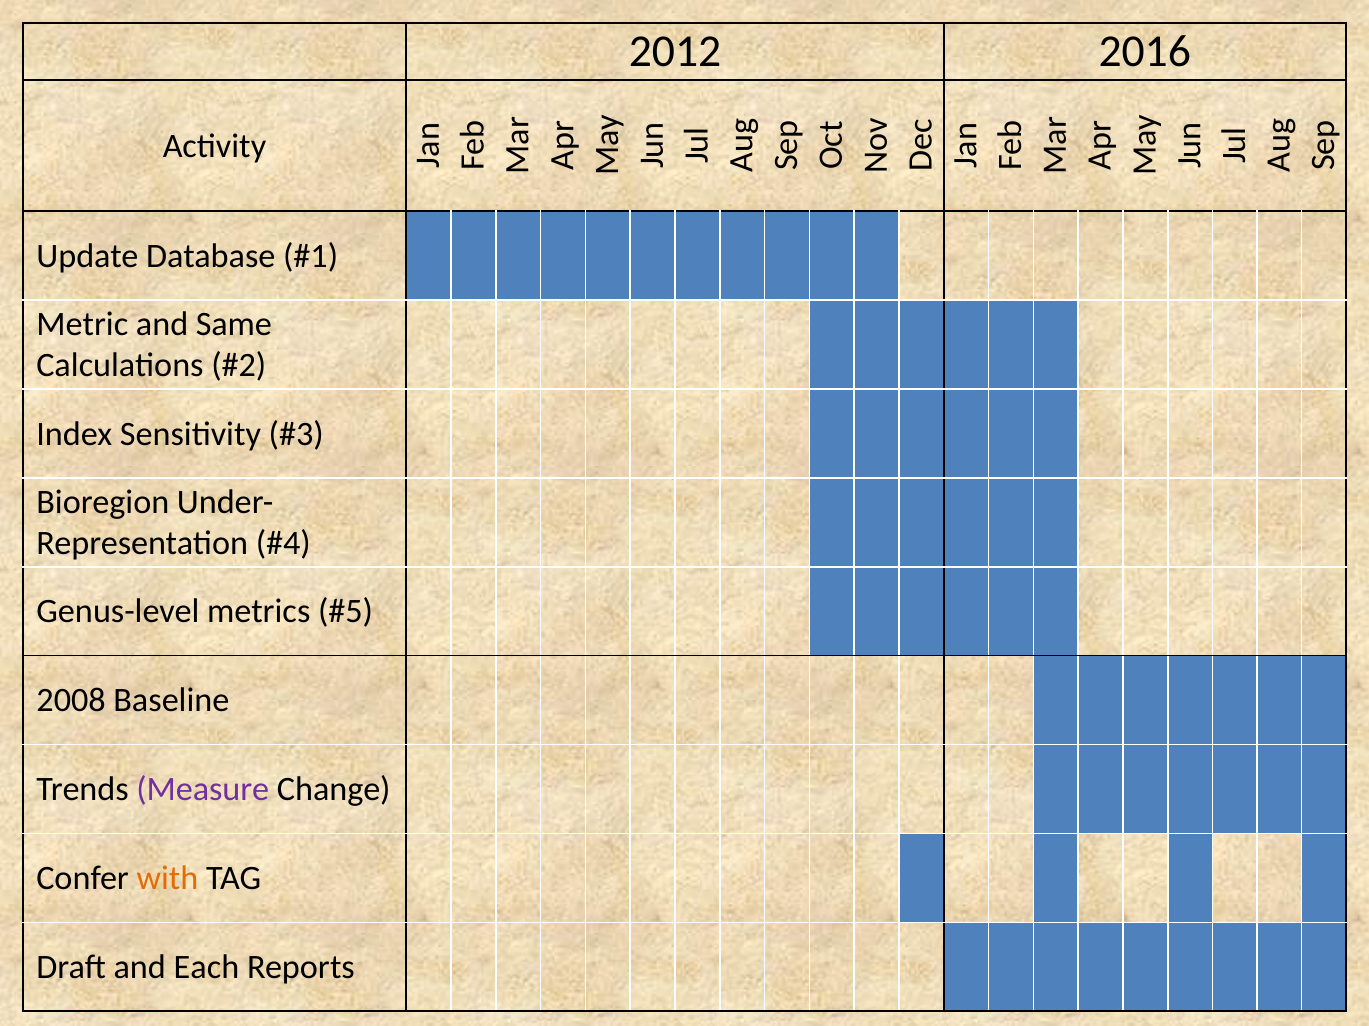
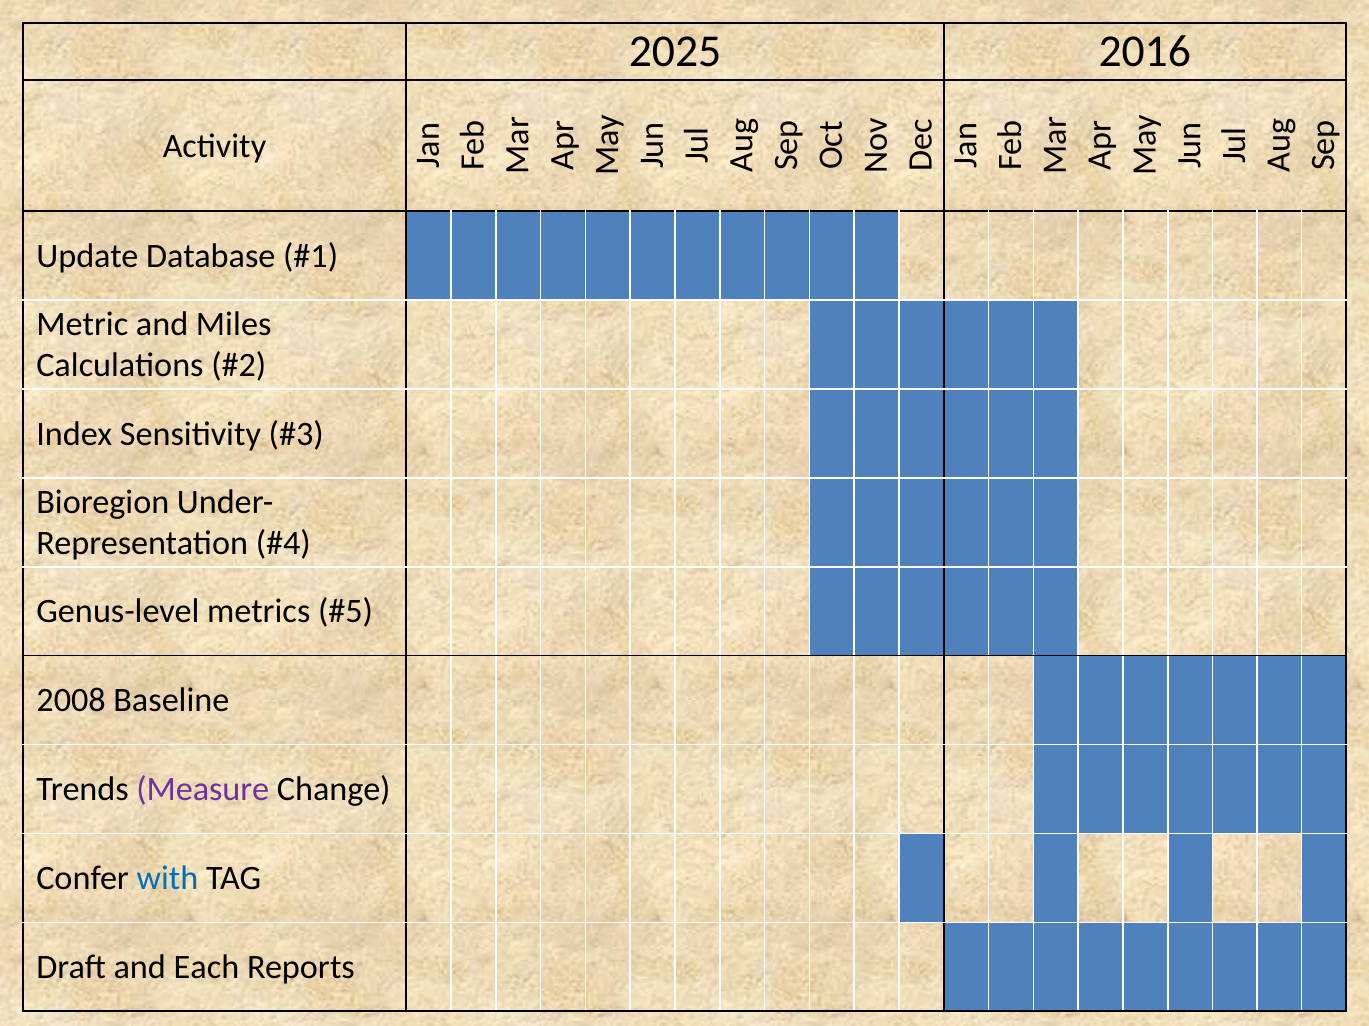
2012: 2012 -> 2025
Same: Same -> Miles
with colour: orange -> blue
